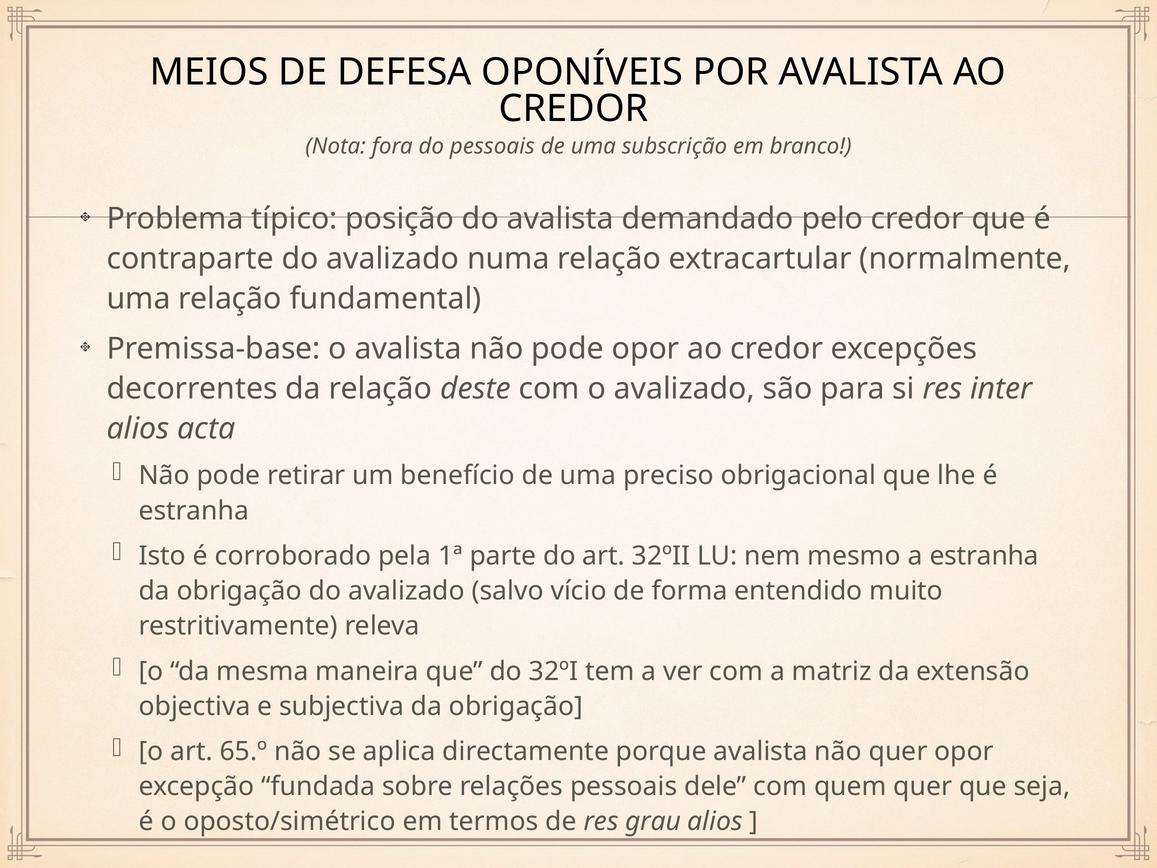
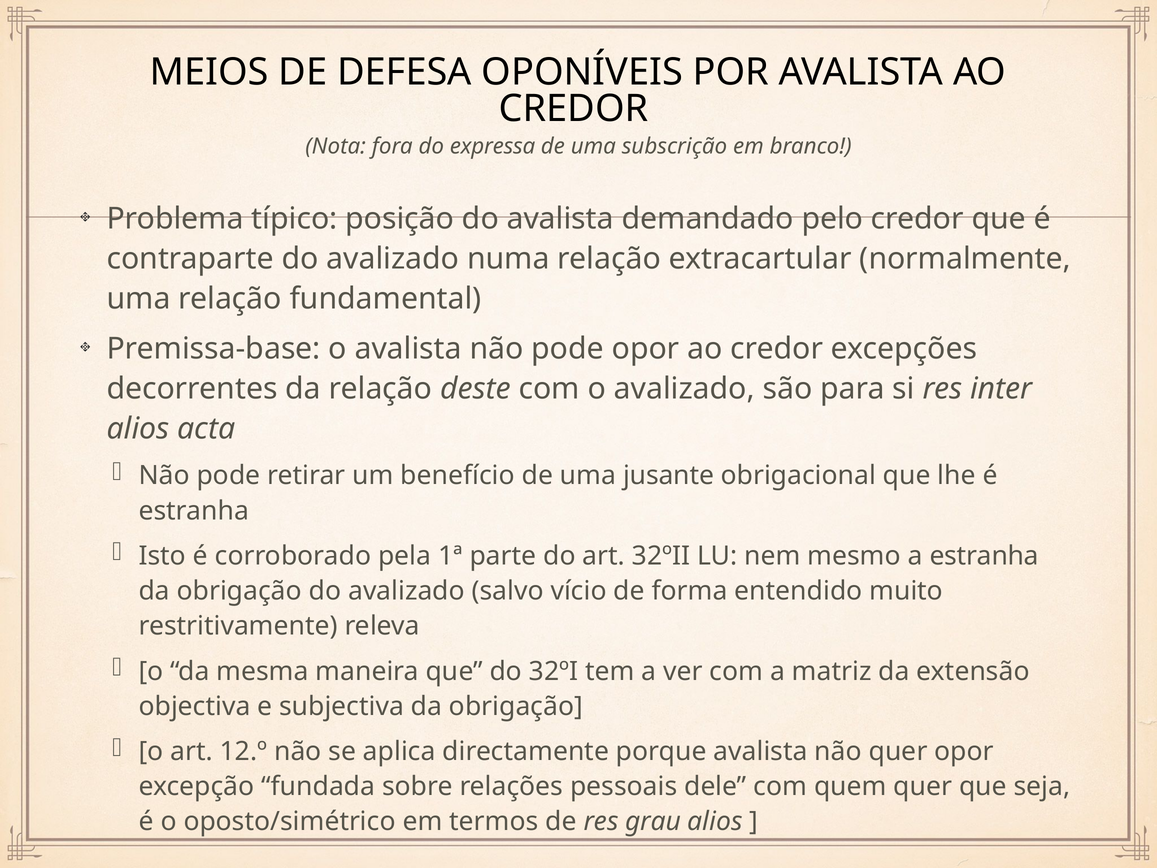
do pessoais: pessoais -> expressa
preciso: preciso -> jusante
65.º: 65.º -> 12.º
